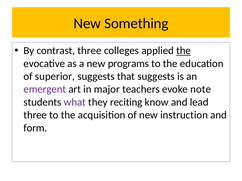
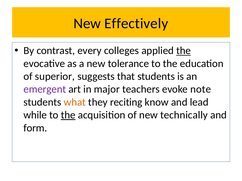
Something: Something -> Effectively
contrast three: three -> every
programs: programs -> tolerance
that suggests: suggests -> students
what colour: purple -> orange
three at (35, 115): three -> while
the at (68, 115) underline: none -> present
instruction: instruction -> technically
